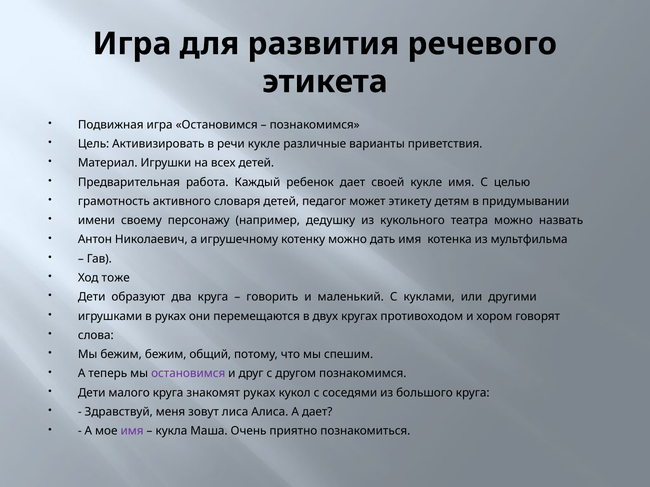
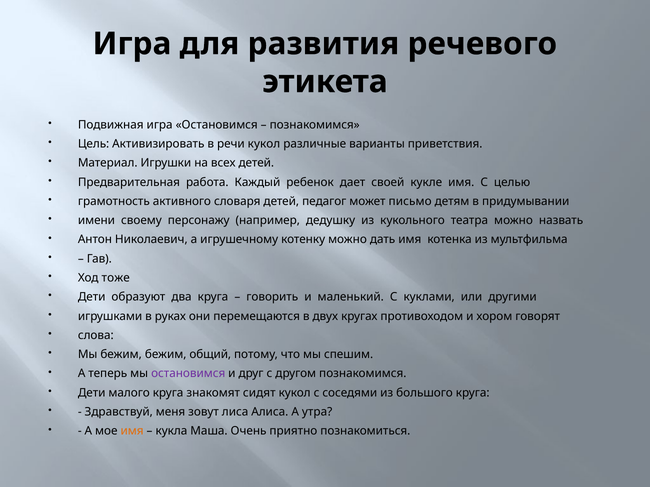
речи кукле: кукле -> кукол
этикету: этикету -> письмо
знакомят руках: руках -> сидят
А дает: дает -> утра
имя at (132, 431) colour: purple -> orange
